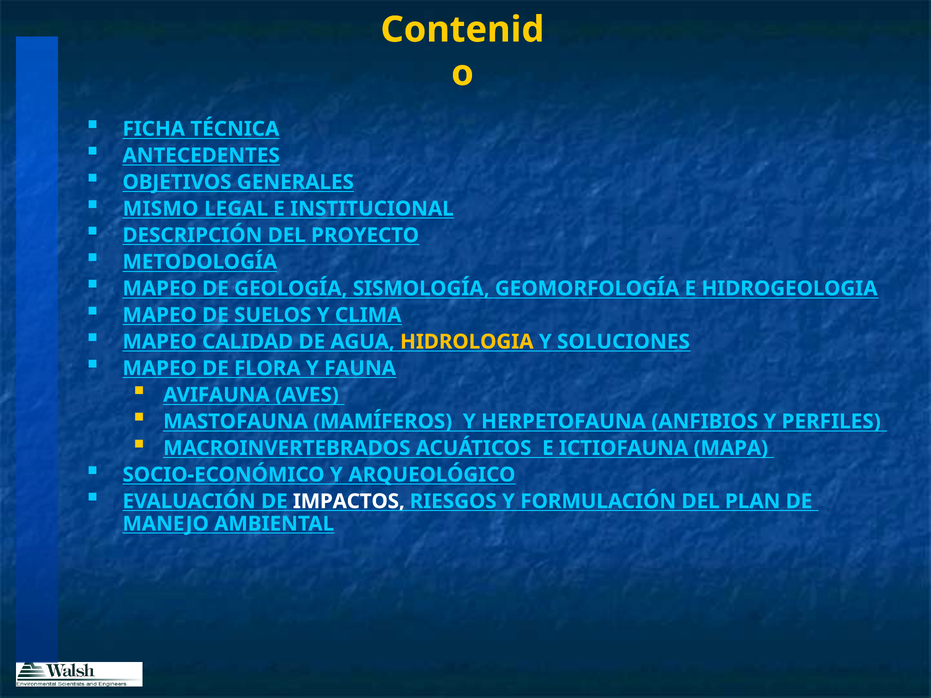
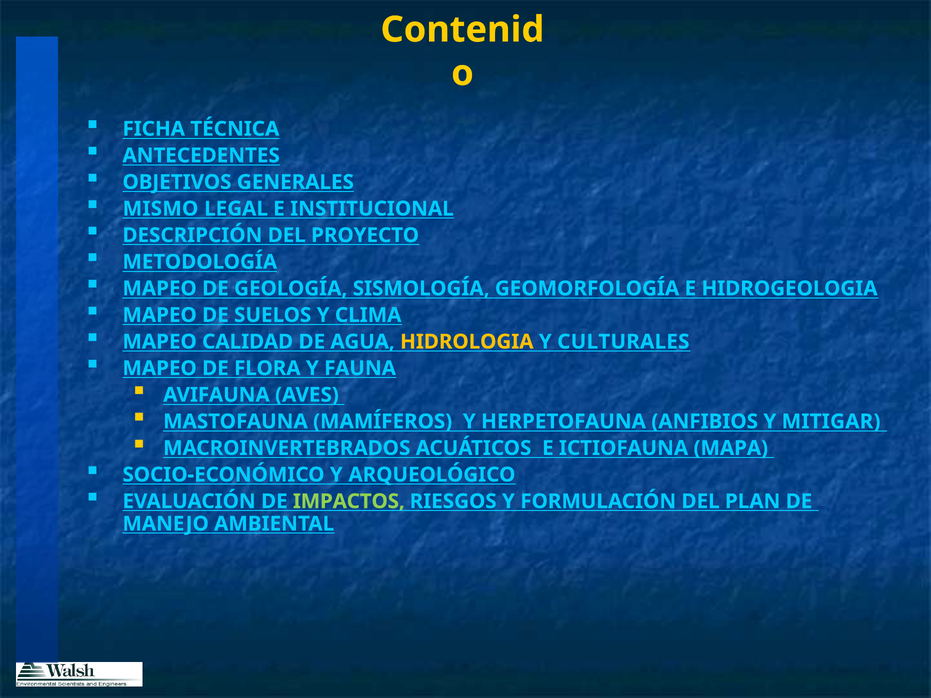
SOLUCIONES: SOLUCIONES -> CULTURALES
PERFILES: PERFILES -> MITIGAR
IMPACTOS colour: white -> light green
